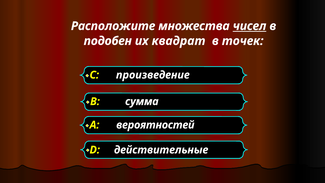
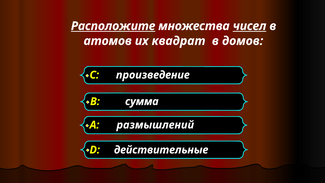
Расположите underline: none -> present
подобен: подобен -> атомов
точек: точек -> домов
вероятностей: вероятностей -> размышлений
